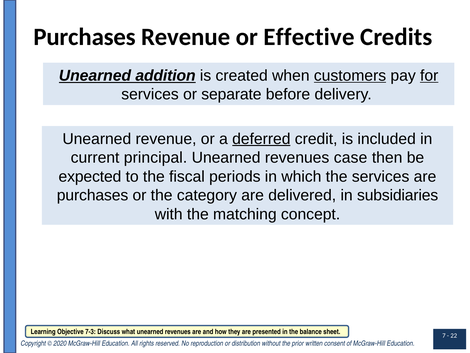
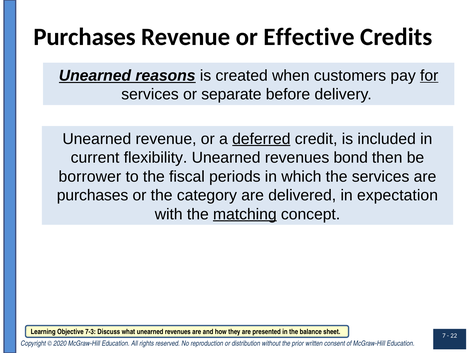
addition: addition -> reasons
customers underline: present -> none
principal: principal -> flexibility
case: case -> bond
expected: expected -> borrower
subsidiaries: subsidiaries -> expectation
matching underline: none -> present
